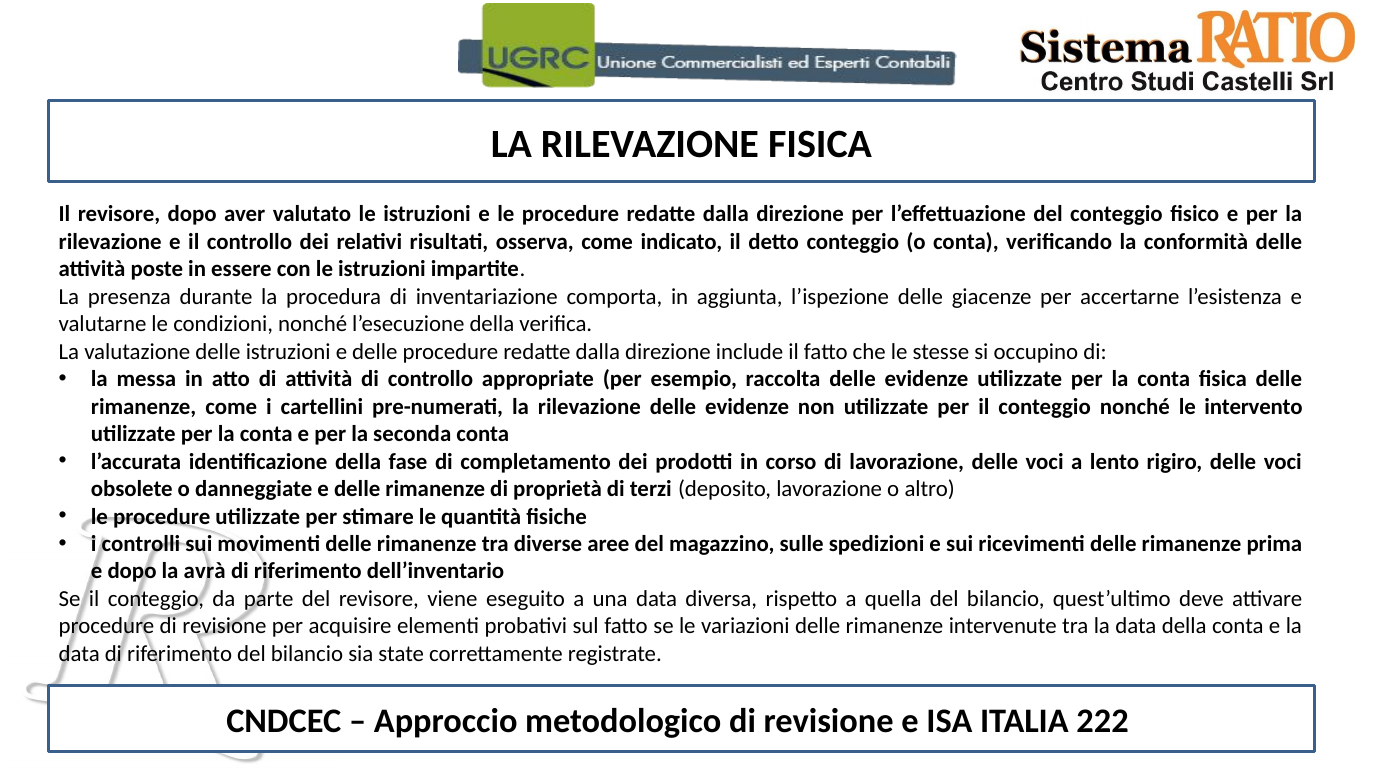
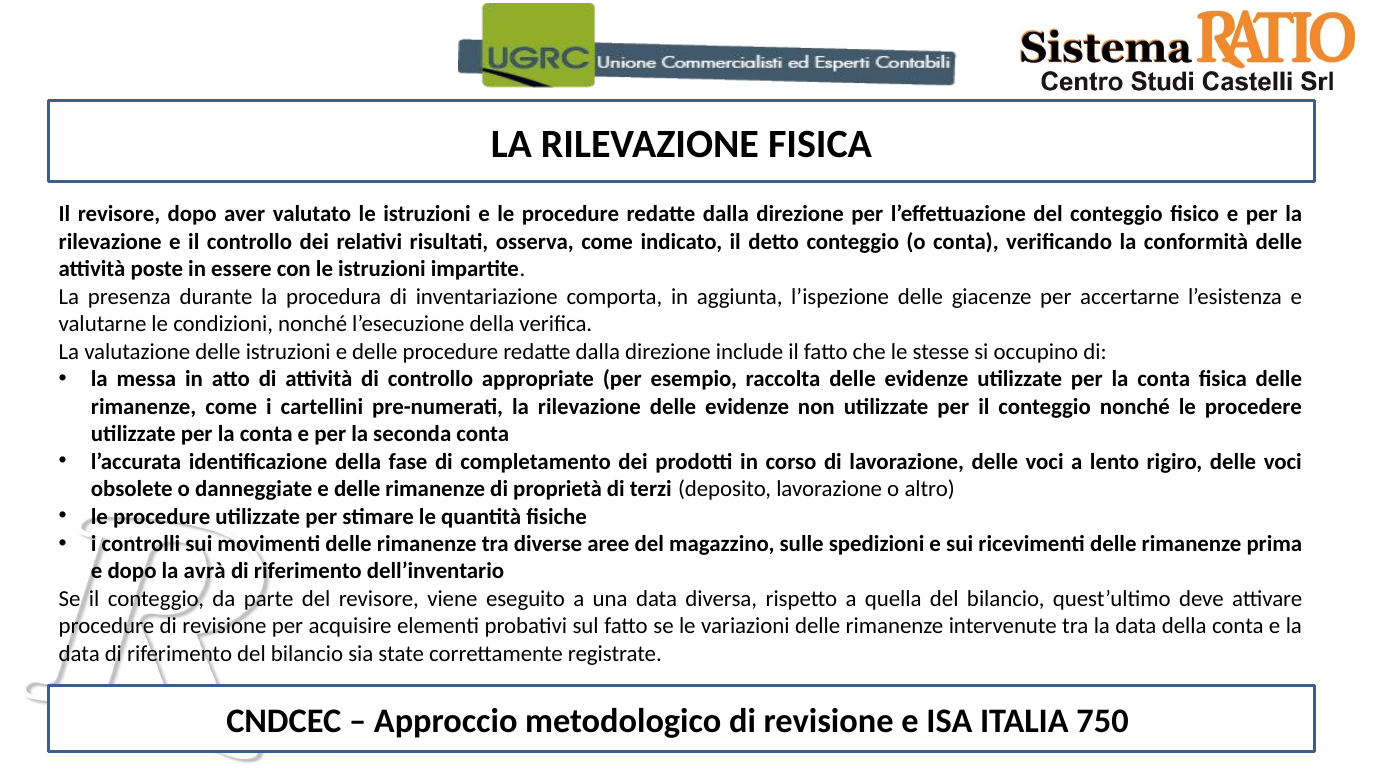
intervento: intervento -> procedere
222: 222 -> 750
